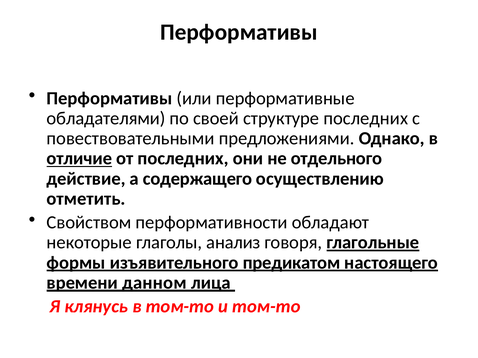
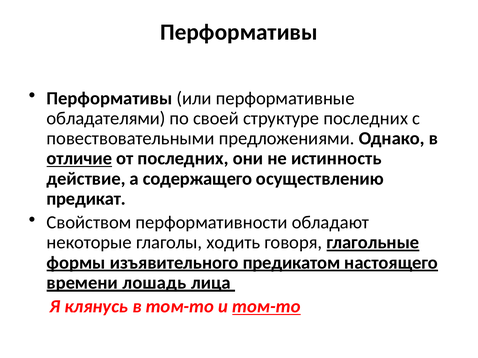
отдельного: отдельного -> истинность
отметить: отметить -> предикат
анализ: анализ -> ходить
данном: данном -> лошадь
том-то at (266, 307) underline: none -> present
